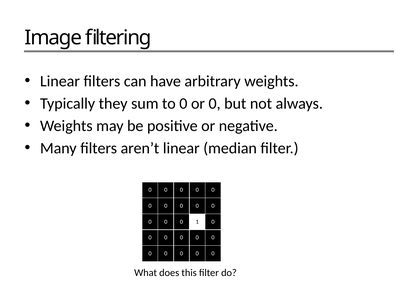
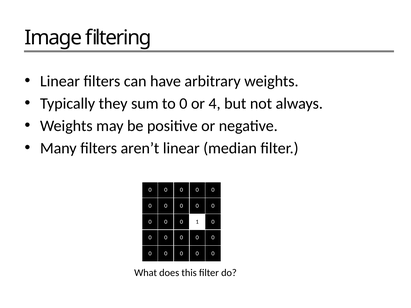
or 0: 0 -> 4
